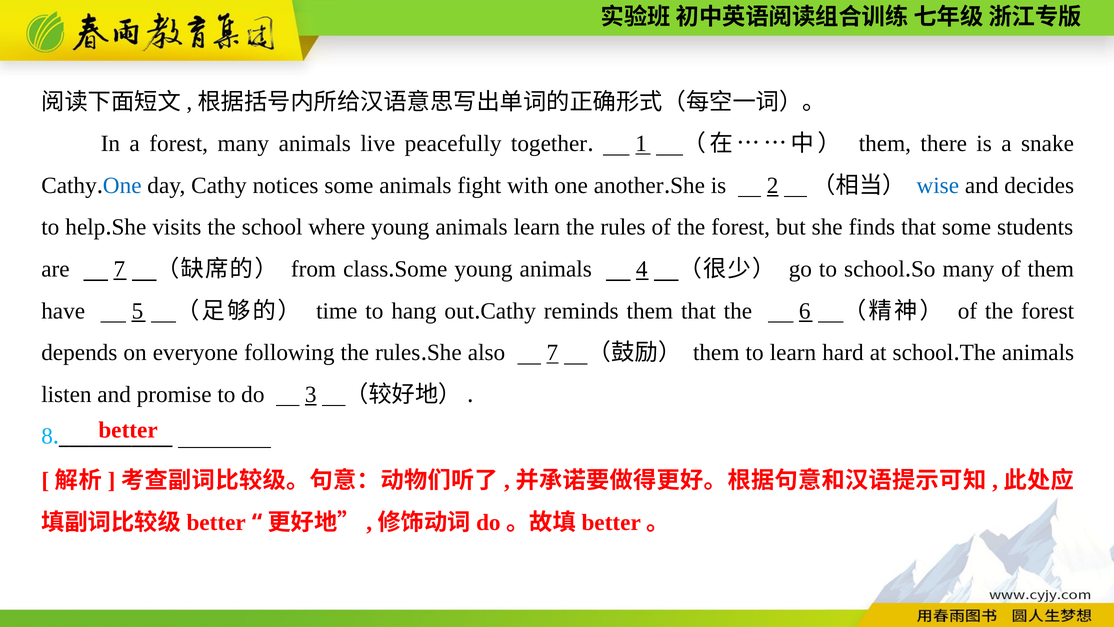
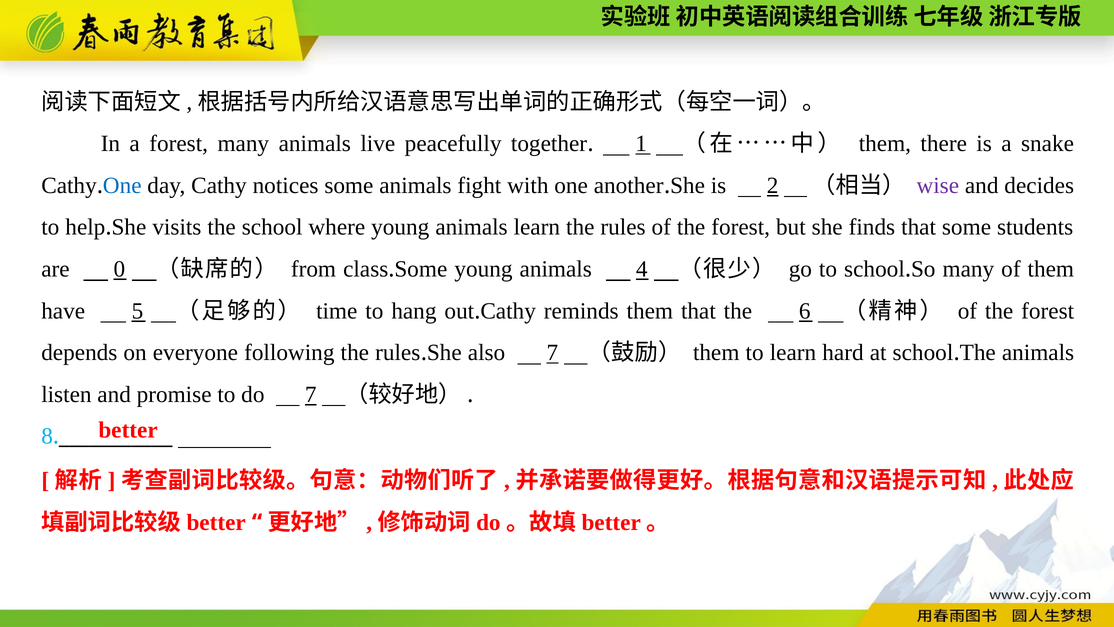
wise colour: blue -> purple
are 7: 7 -> 0
do 3: 3 -> 7
